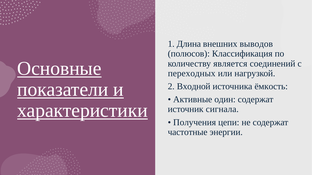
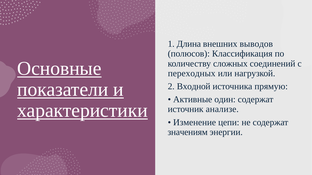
является: является -> сложных
ёмкость: ёмкость -> прямую
сигнала: сигнала -> анализе
Получения: Получения -> Изменение
частотные: частотные -> значениям
